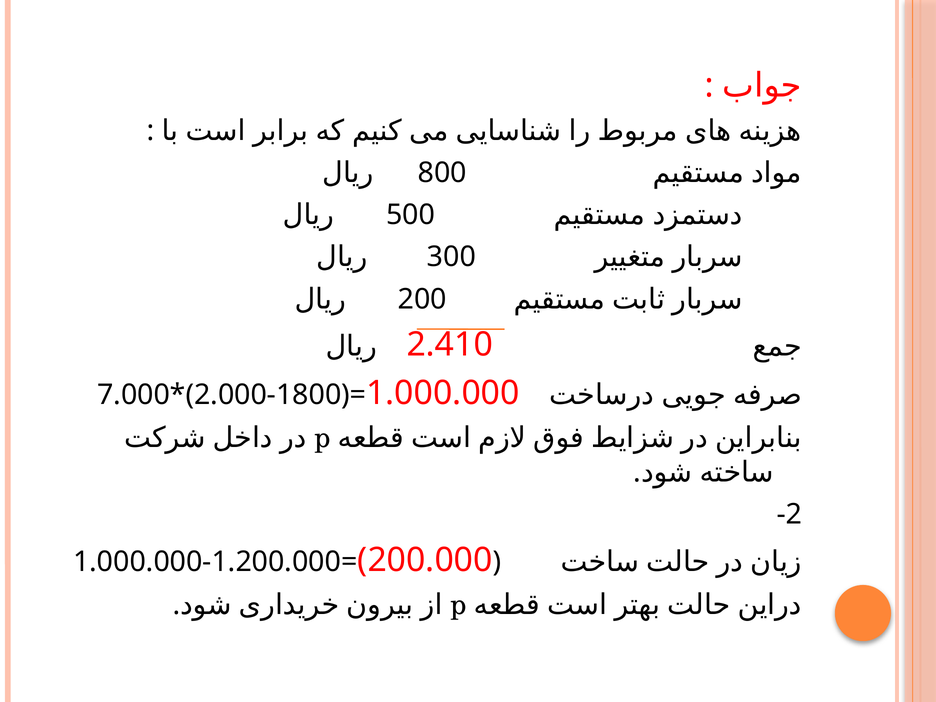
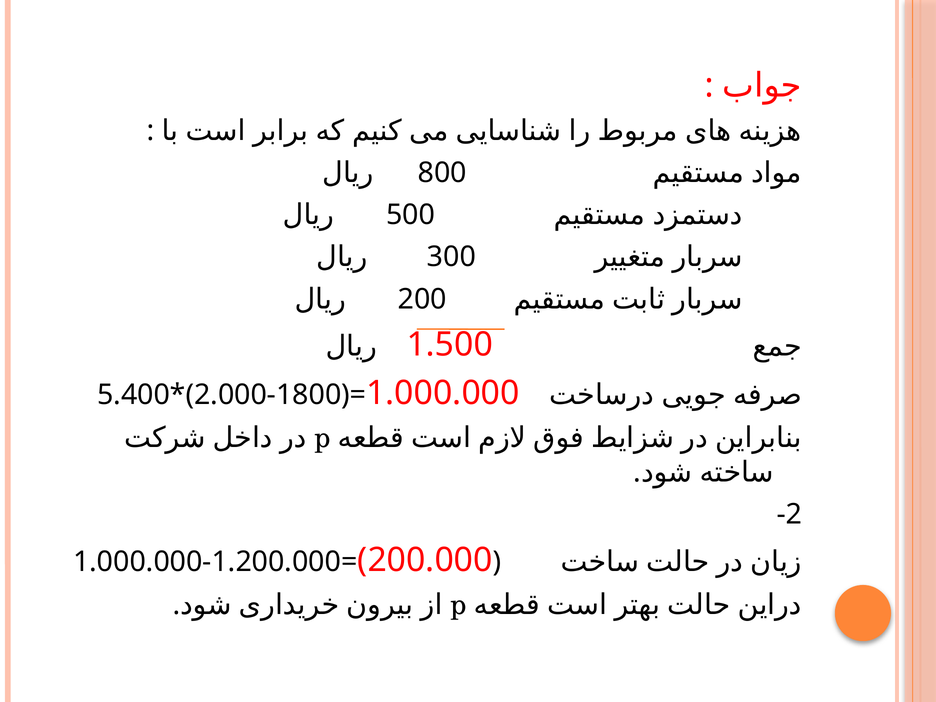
2.410: 2.410 -> 1.500
7.000: 7.000 -> 5.400
